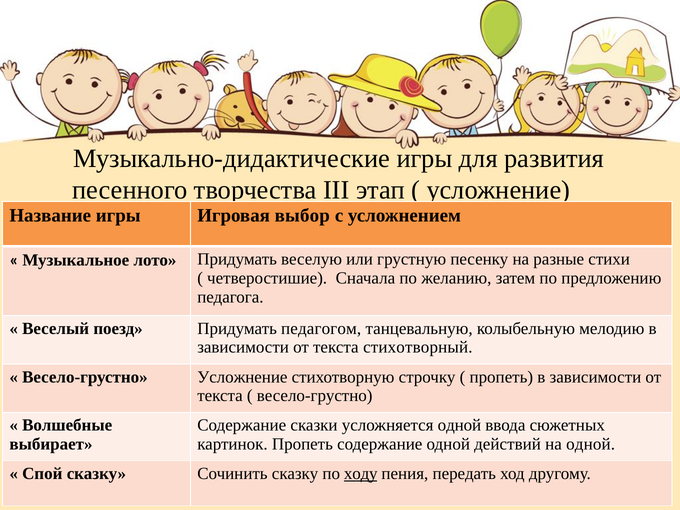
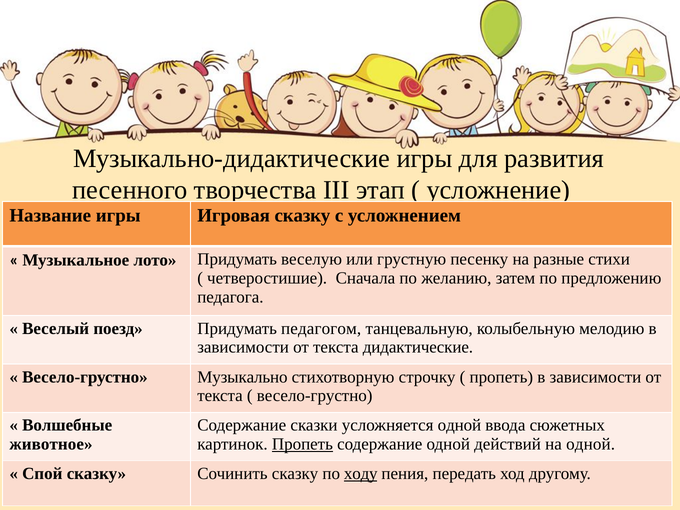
Игровая выбор: выбор -> сказку
стихотворный: стихотворный -> дидактические
Весело-грустно Усложнение: Усложнение -> Музыкально
выбирает: выбирает -> животное
Пропеть at (302, 444) underline: none -> present
